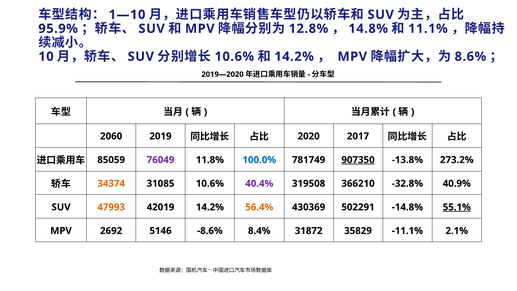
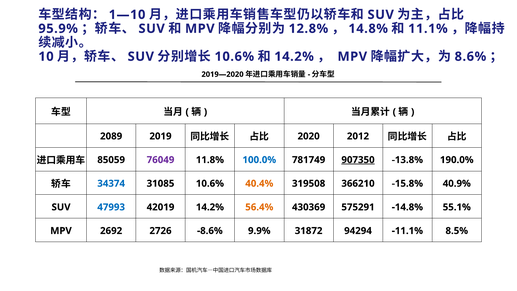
2060: 2060 -> 2089
2017: 2017 -> 2012
273.2%: 273.2% -> 190.0%
34374 colour: orange -> blue
40.4% colour: purple -> orange
-32.8%: -32.8% -> -15.8%
47993 colour: orange -> blue
502291: 502291 -> 575291
55.1% underline: present -> none
5146: 5146 -> 2726
8.4%: 8.4% -> 9.9%
35829: 35829 -> 94294
2.1%: 2.1% -> 8.5%
